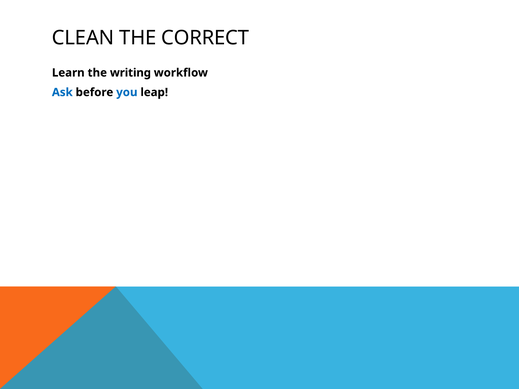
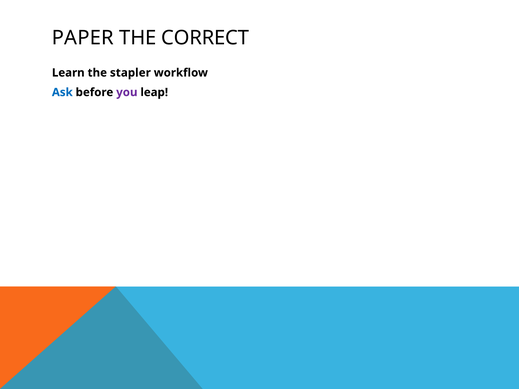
CLEAN: CLEAN -> PAPER
writing: writing -> stapler
you colour: blue -> purple
